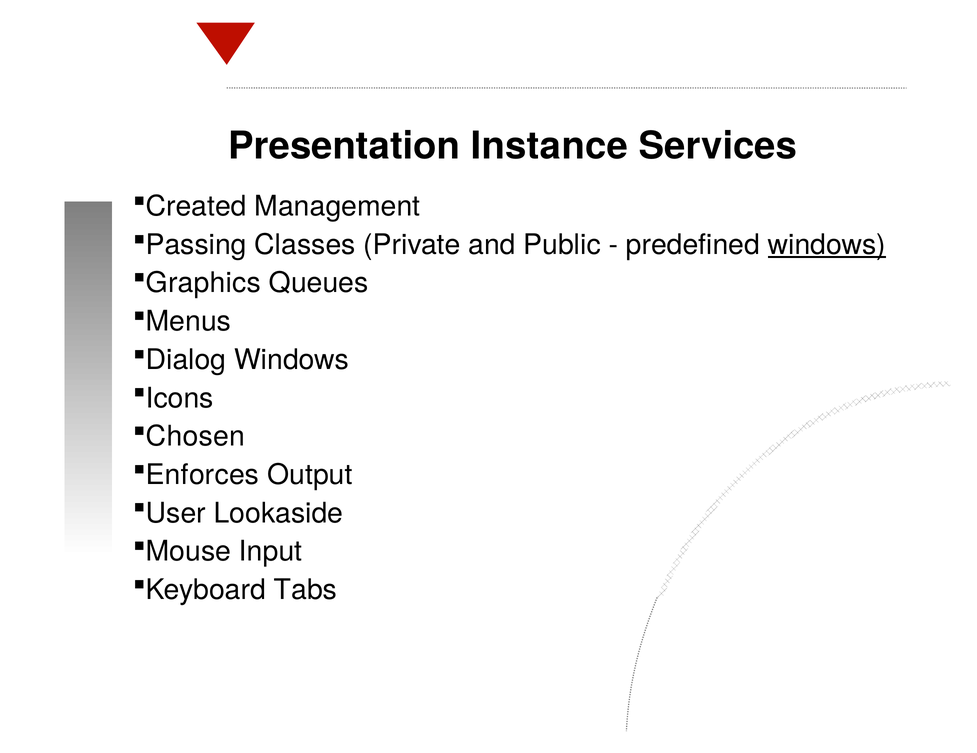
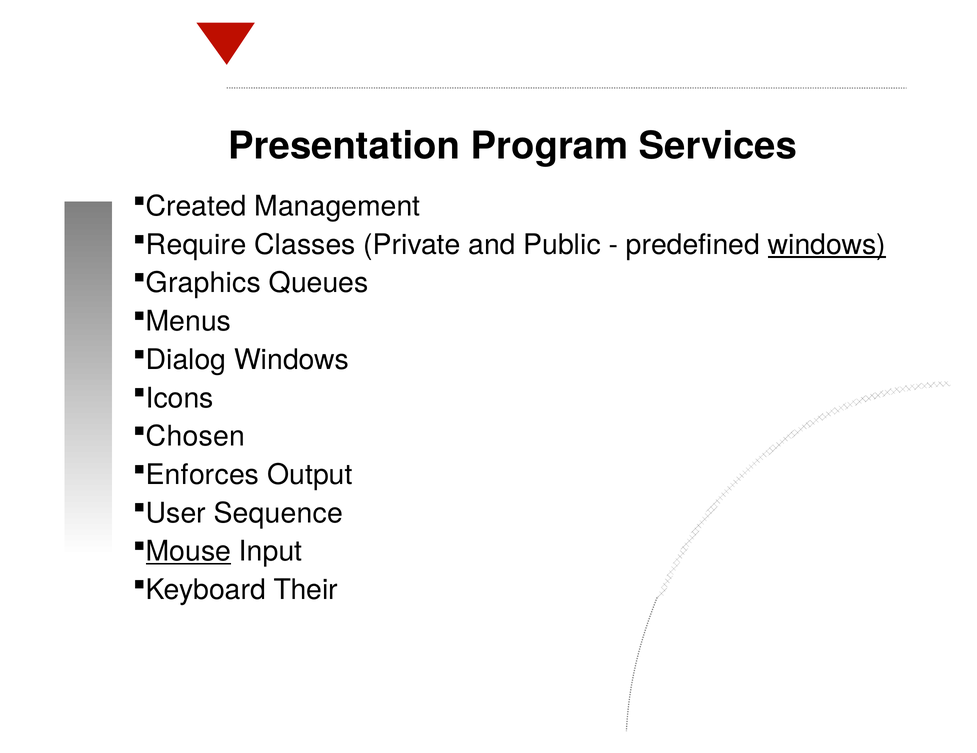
Instance: Instance -> Program
Passing: Passing -> Require
Lookaside: Lookaside -> Sequence
Mouse underline: none -> present
Tabs: Tabs -> Their
